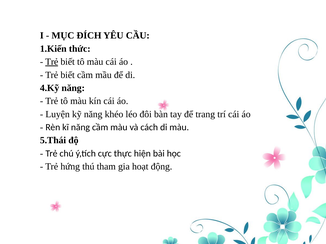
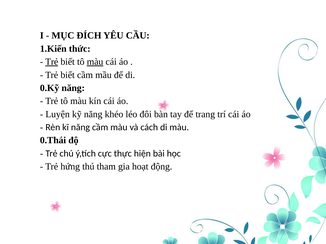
màu at (95, 62) underline: none -> present
4.Kỹ: 4.Kỹ -> 0.Kỹ
5.Thái: 5.Thái -> 0.Thái
